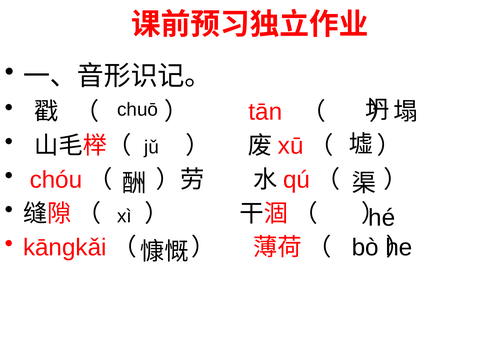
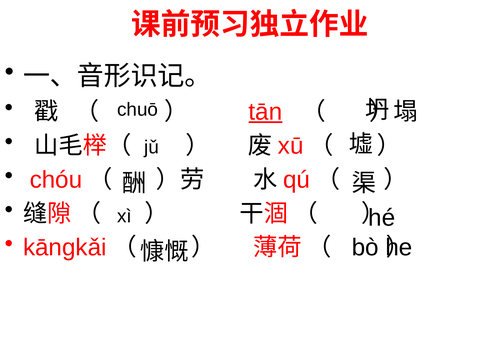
tān underline: none -> present
